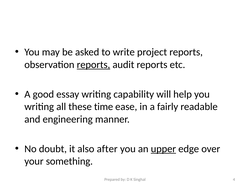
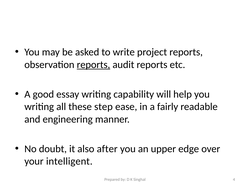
time: time -> step
upper underline: present -> none
something: something -> intelligent
